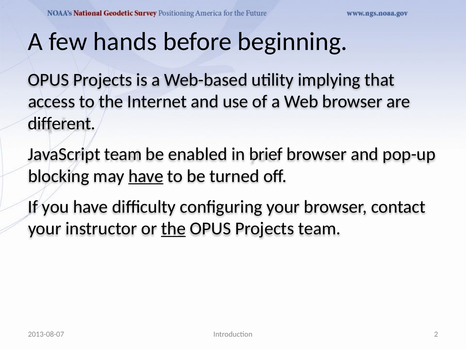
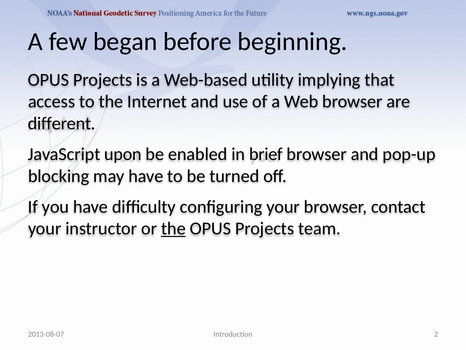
hands: hands -> began
JavaScript team: team -> upon
have at (146, 176) underline: present -> none
